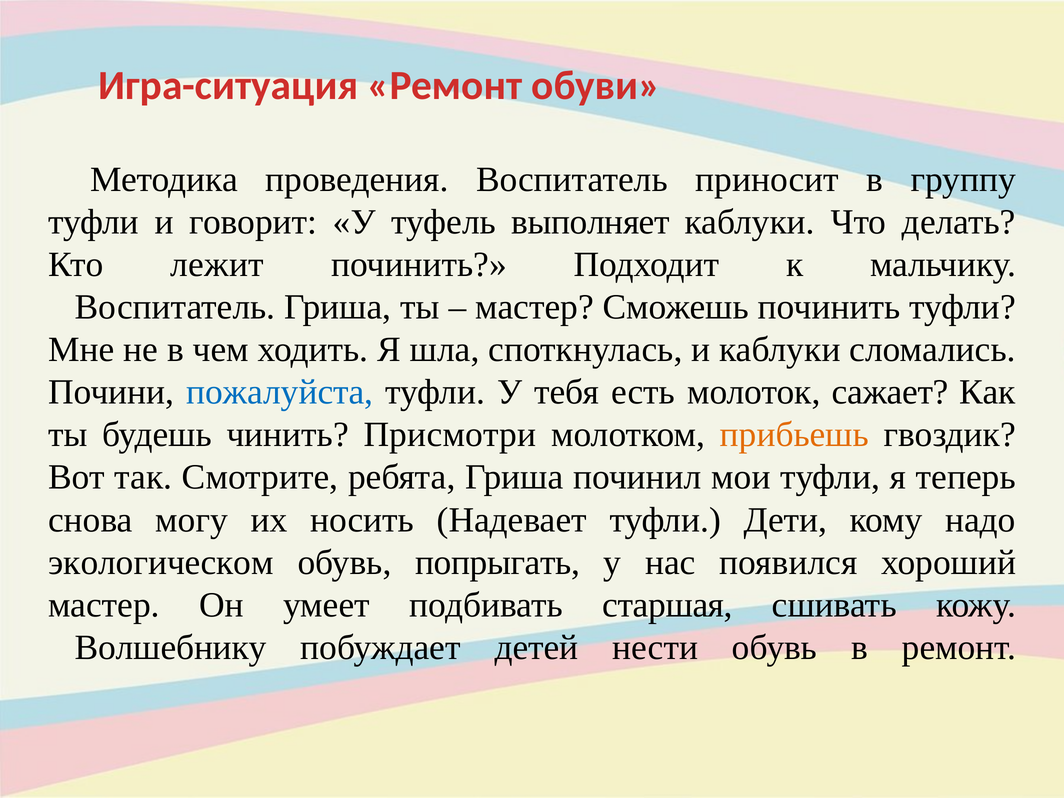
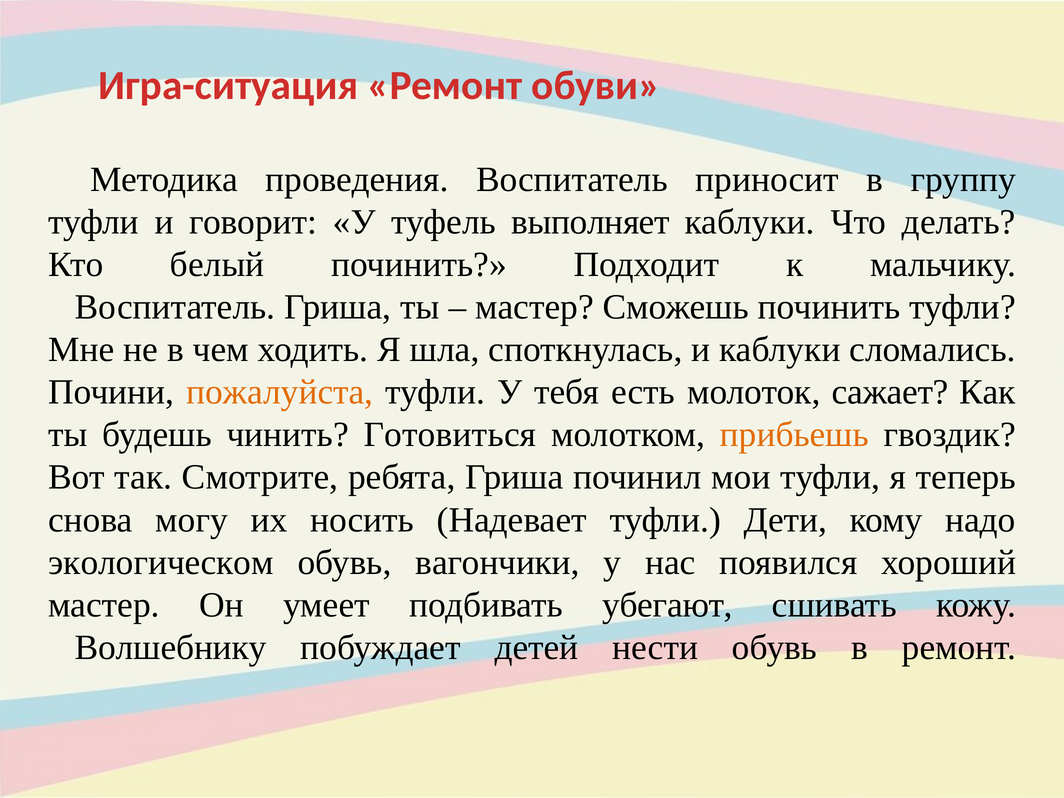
лежит: лежит -> белый
пожалуйста colour: blue -> orange
Присмотри: Присмотри -> Готовиться
попрыгать: попрыгать -> вагончики
старшая: старшая -> убегают
